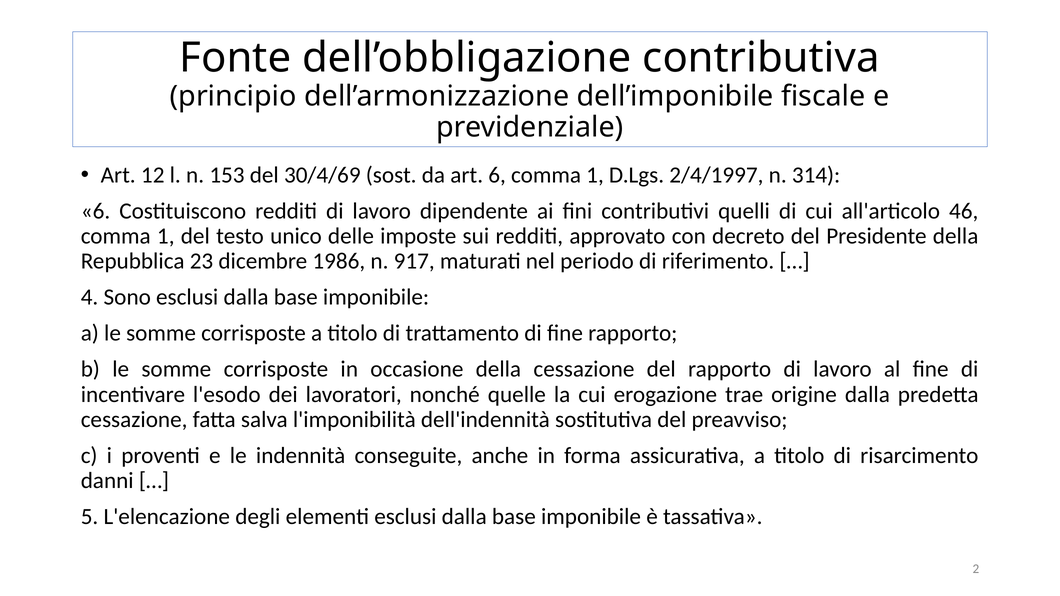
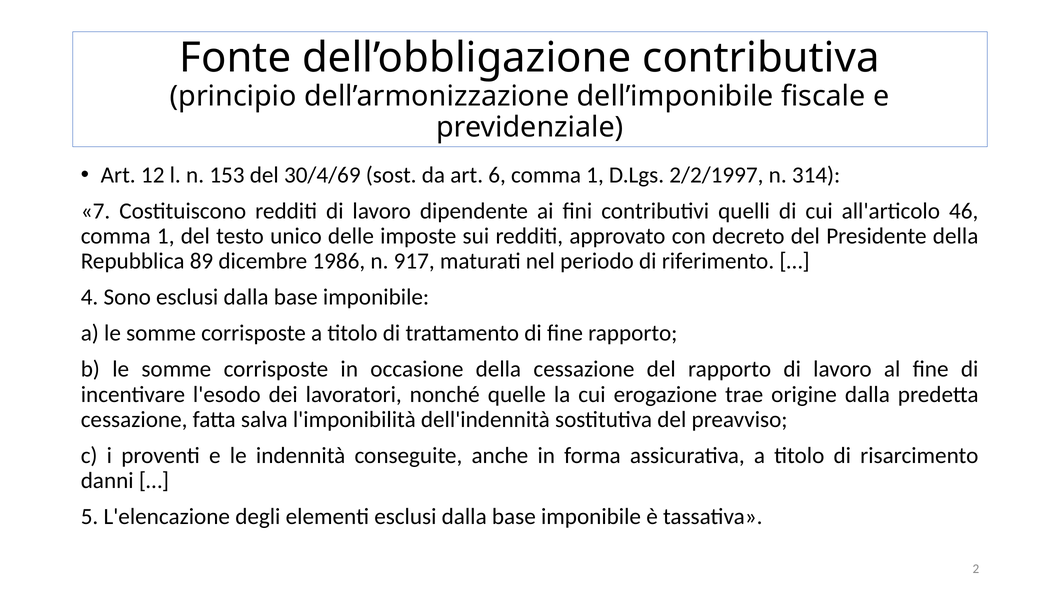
2/4/1997: 2/4/1997 -> 2/2/1997
6 at (96, 211): 6 -> 7
23: 23 -> 89
